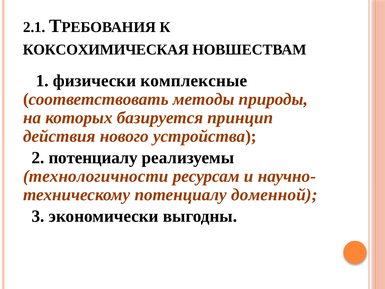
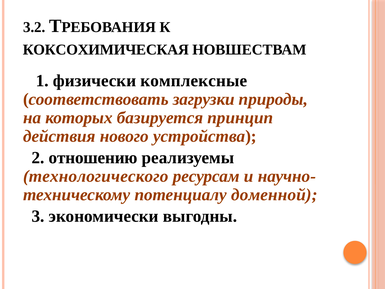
2.1: 2.1 -> 3.2
методы: методы -> загрузки
2 потенциалу: потенциалу -> отношению
технологичности: технологичности -> технологического
